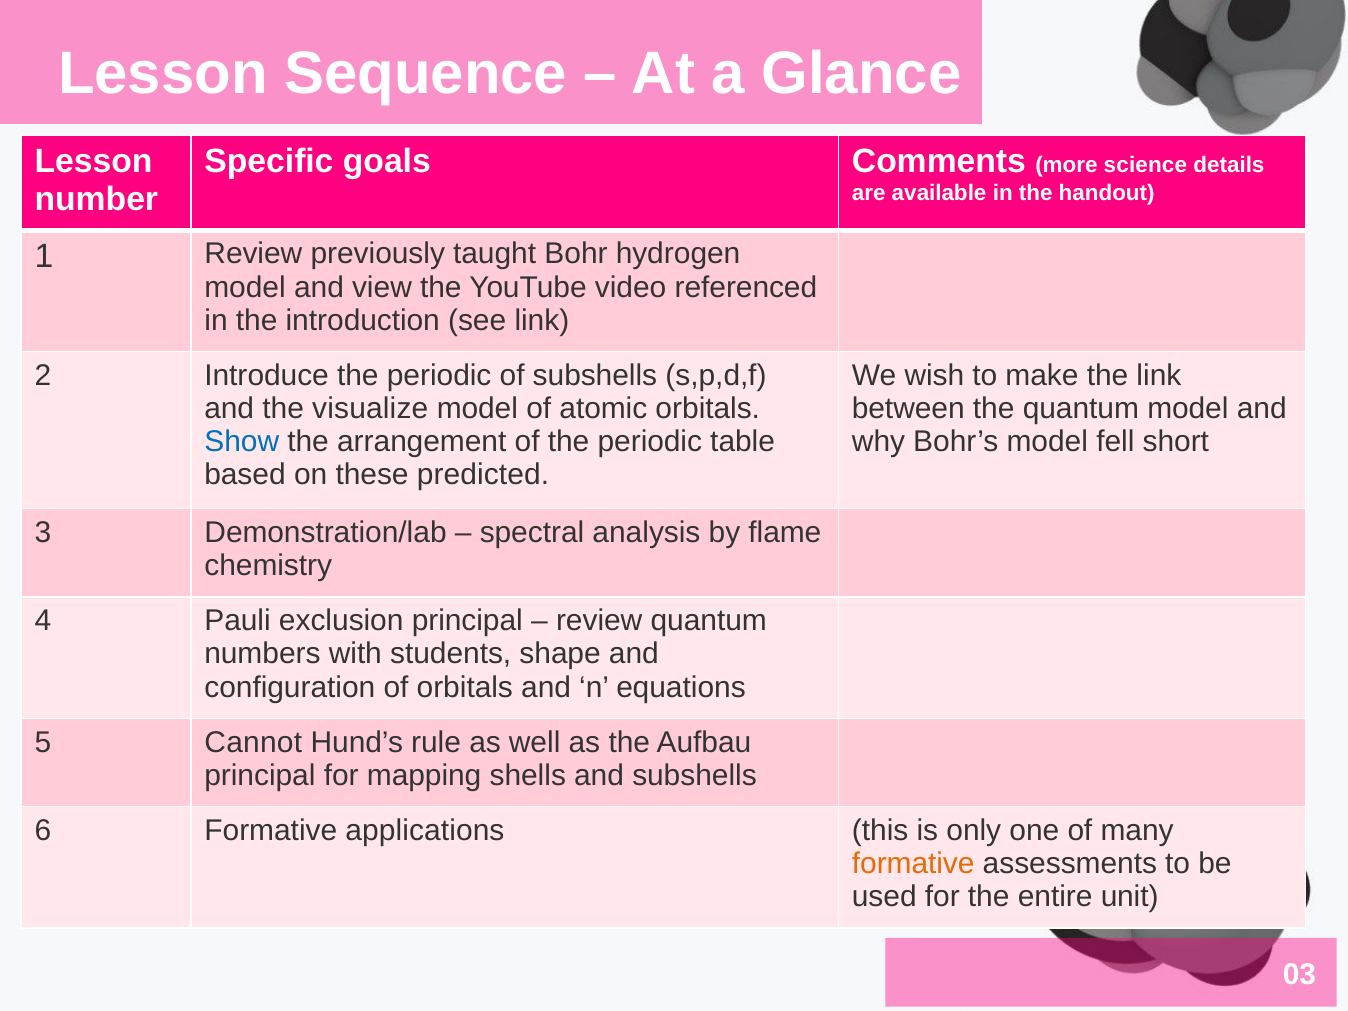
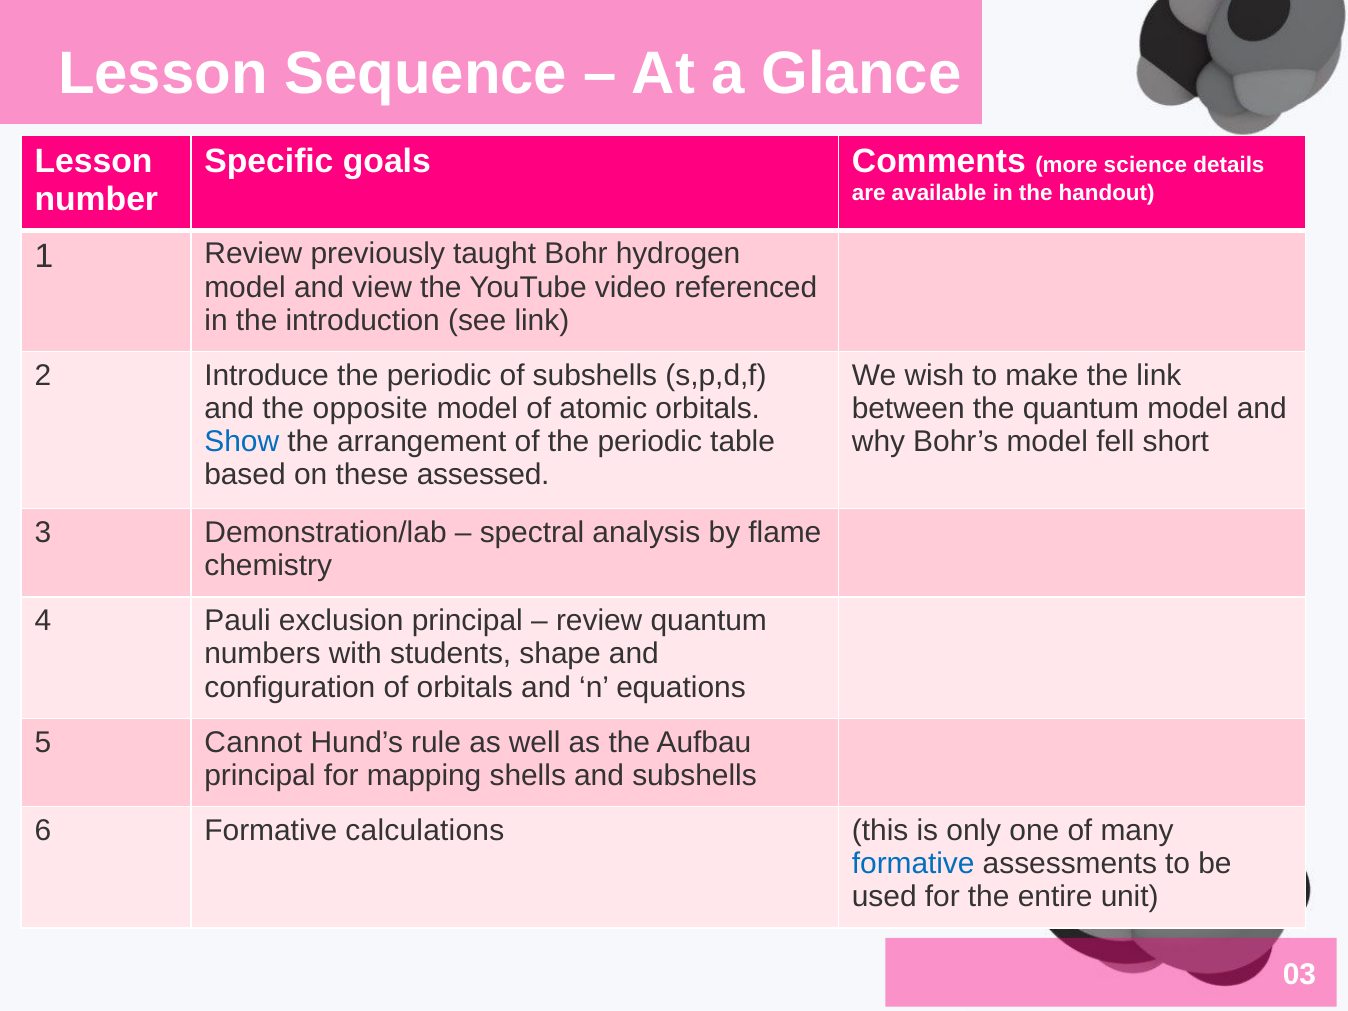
visualize: visualize -> opposite
predicted: predicted -> assessed
applications: applications -> calculations
formative at (913, 864) colour: orange -> blue
